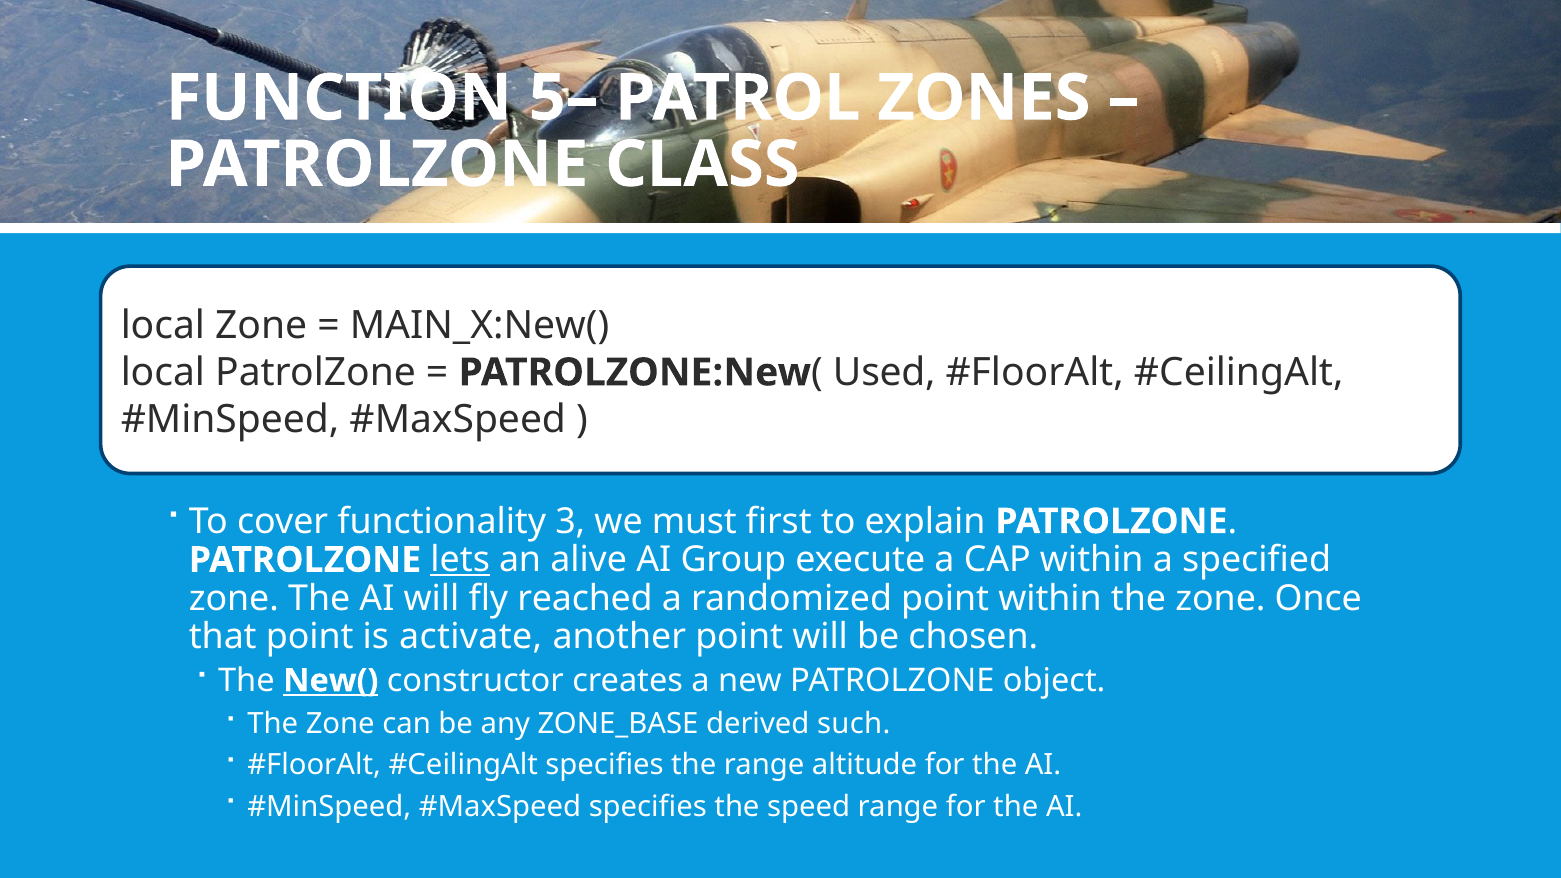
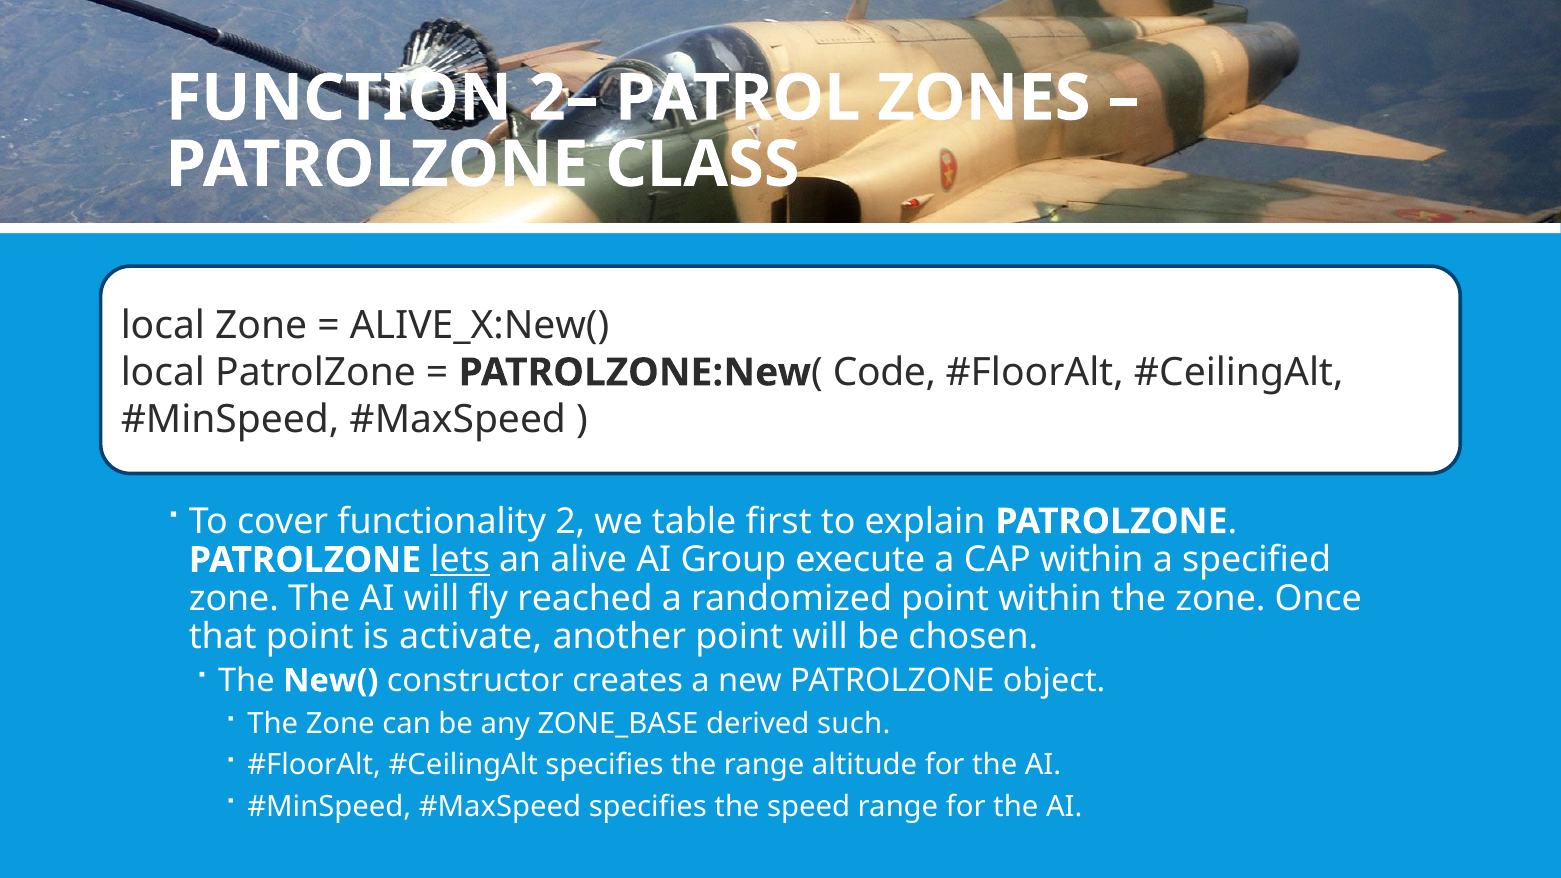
5–: 5– -> 2–
MAIN_X:New(: MAIN_X:New( -> ALIVE_X:New(
Used: Used -> Code
3: 3 -> 2
must: must -> table
New( underline: present -> none
